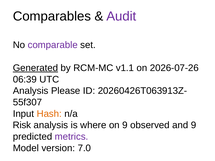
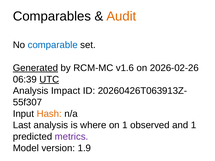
Audit colour: purple -> orange
comparable colour: purple -> blue
v1.1: v1.1 -> v1.6
2026-07-26: 2026-07-26 -> 2026-02-26
UTC underline: none -> present
Please: Please -> Impact
Risk: Risk -> Last
on 9: 9 -> 1
and 9: 9 -> 1
7.0: 7.0 -> 1.9
